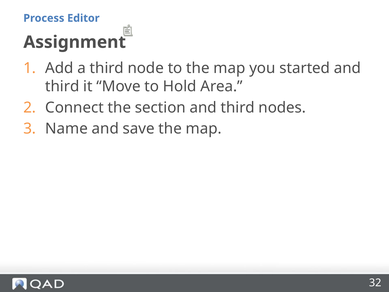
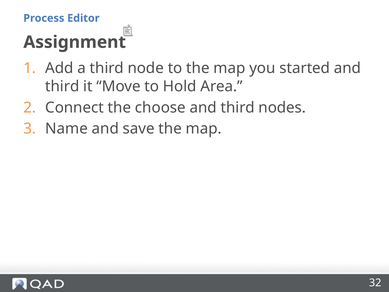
section: section -> choose
